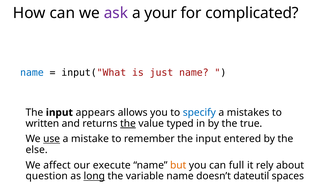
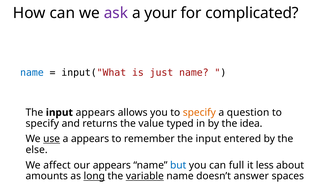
specify at (199, 113) colour: blue -> orange
mistakes: mistakes -> question
written at (42, 123): written -> specify
the at (128, 123) underline: present -> none
true: true -> idea
a mistake: mistake -> appears
our execute: execute -> appears
but colour: orange -> blue
rely: rely -> less
question: question -> amounts
variable underline: none -> present
dateutil: dateutil -> answer
